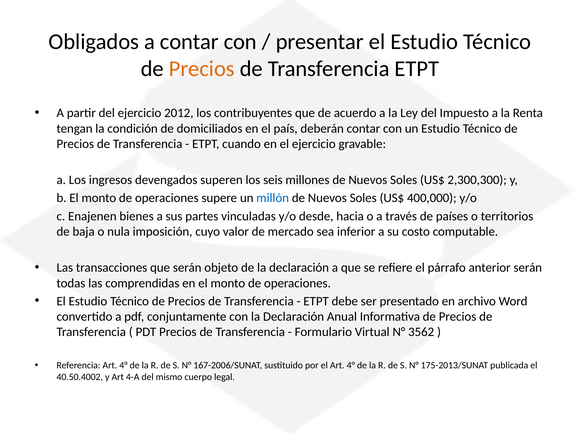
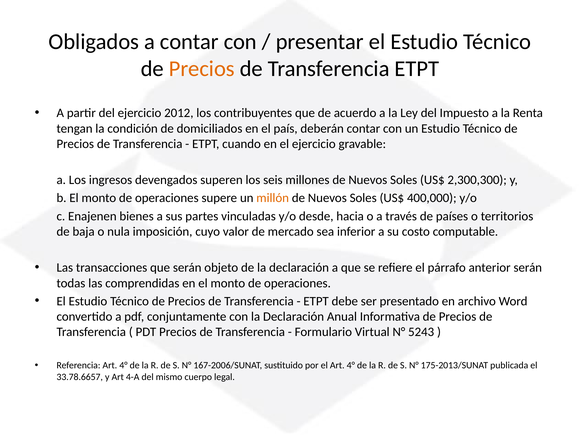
millón colour: blue -> orange
3562: 3562 -> 5243
40.50.4002: 40.50.4002 -> 33.78.6657
